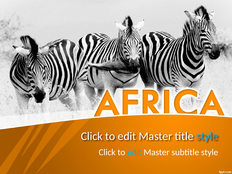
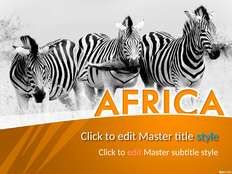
edit at (134, 152) colour: light blue -> pink
